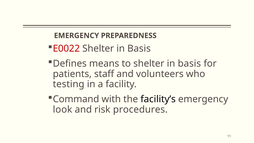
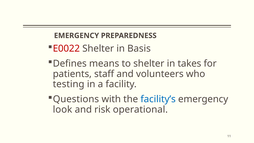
to shelter in basis: basis -> takes
Command: Command -> Questions
facility’s colour: black -> blue
procedures: procedures -> operational
